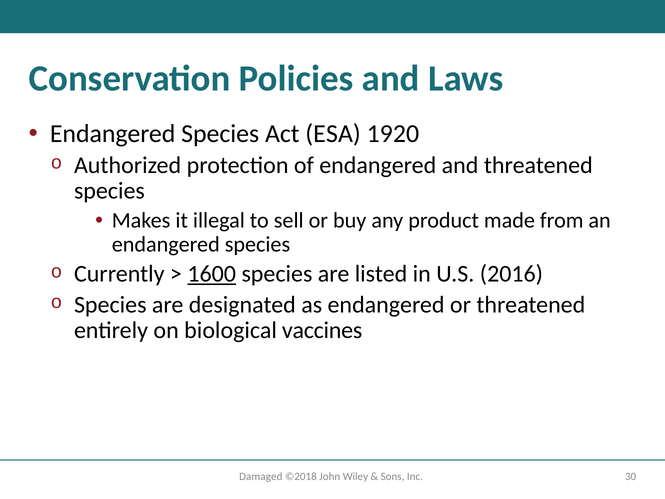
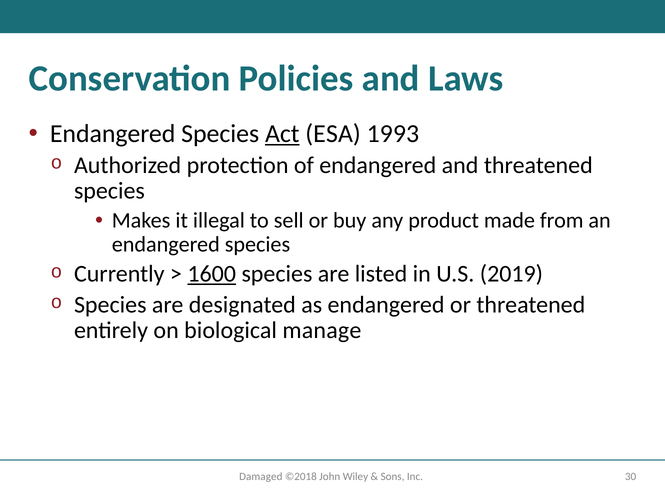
Act underline: none -> present
20: 20 -> 93
2016: 2016 -> 2019
vaccines: vaccines -> manage
